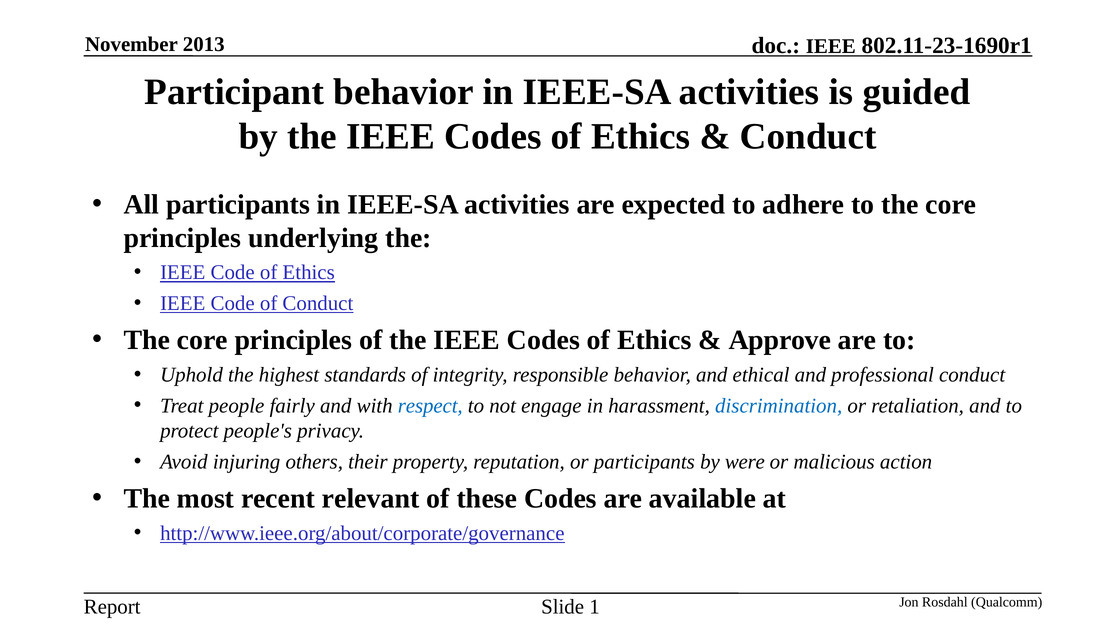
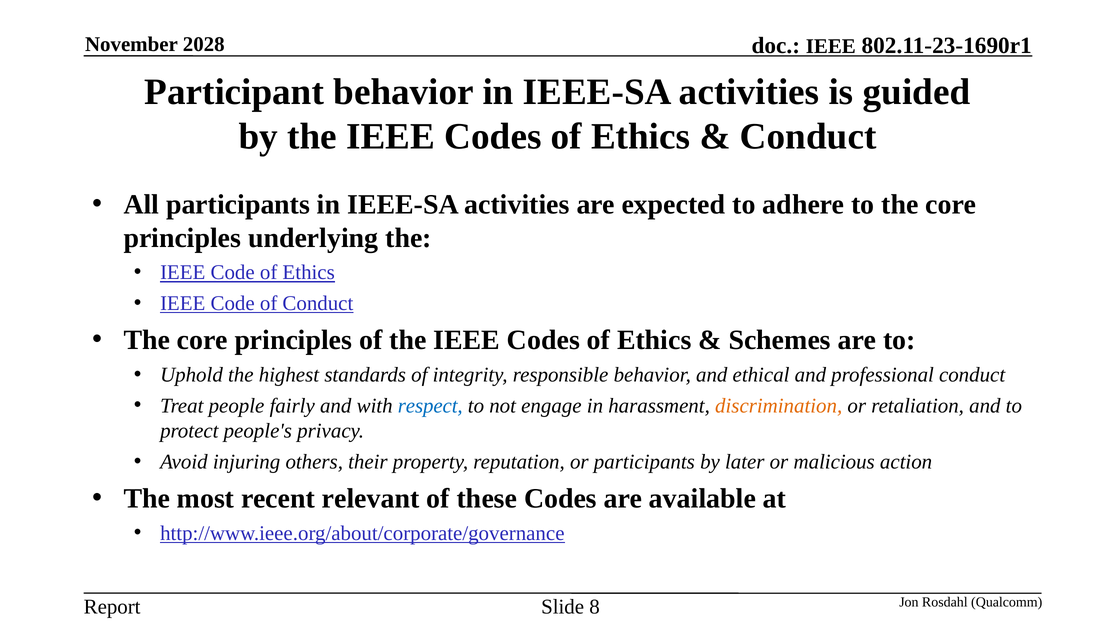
2013: 2013 -> 2028
Approve: Approve -> Schemes
discrimination colour: blue -> orange
were: were -> later
1: 1 -> 8
